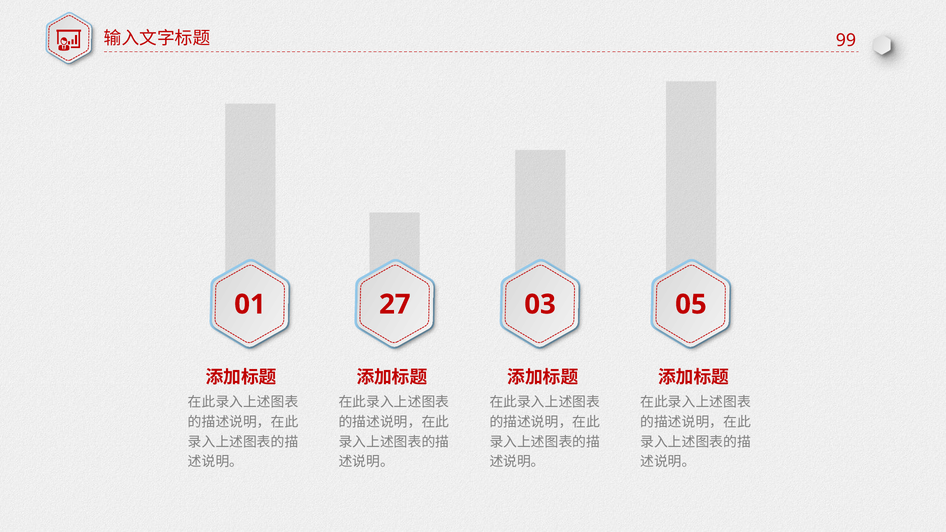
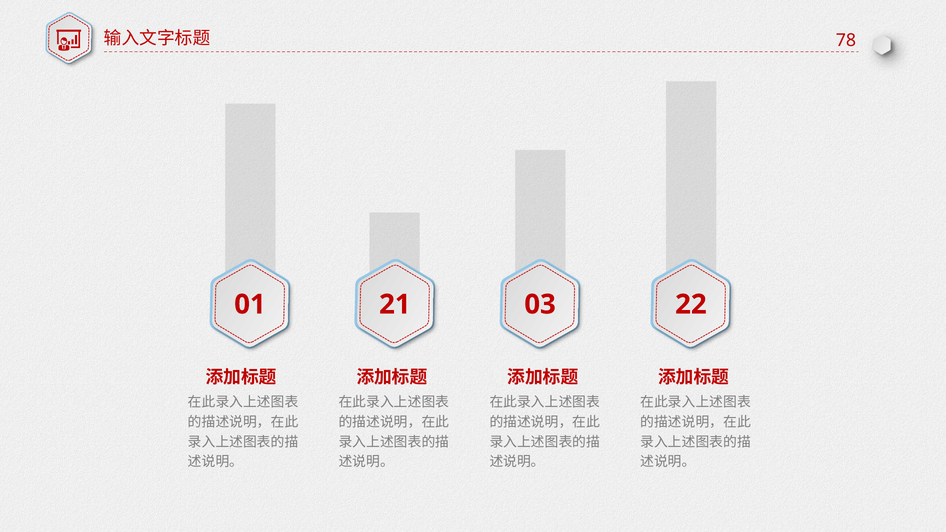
99: 99 -> 78
27: 27 -> 21
05: 05 -> 22
